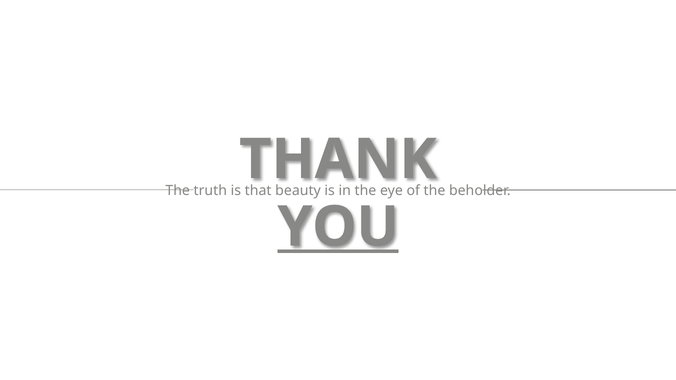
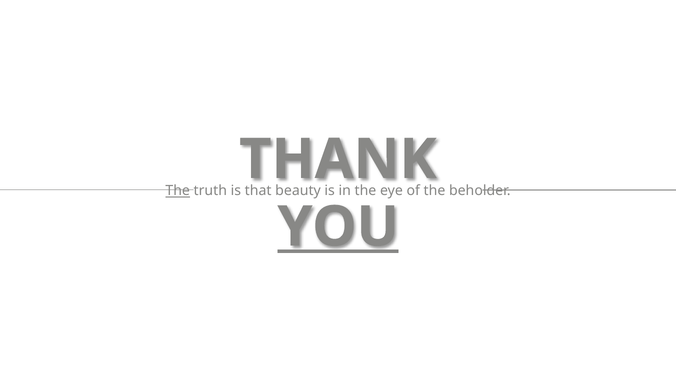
The at (178, 191) underline: none -> present
